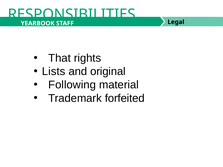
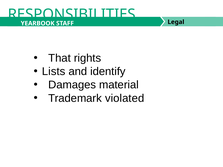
original: original -> identify
Following: Following -> Damages
forfeited: forfeited -> violated
